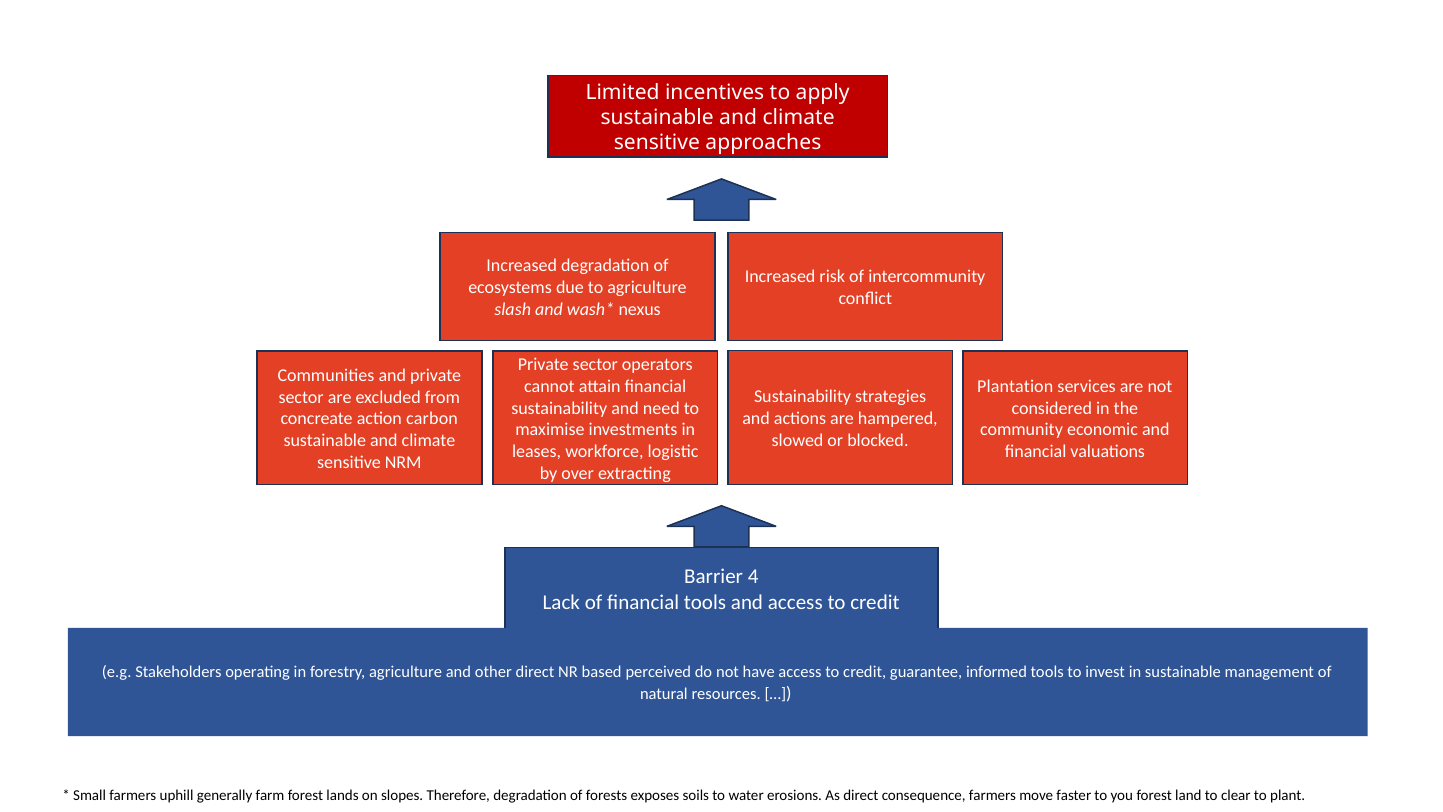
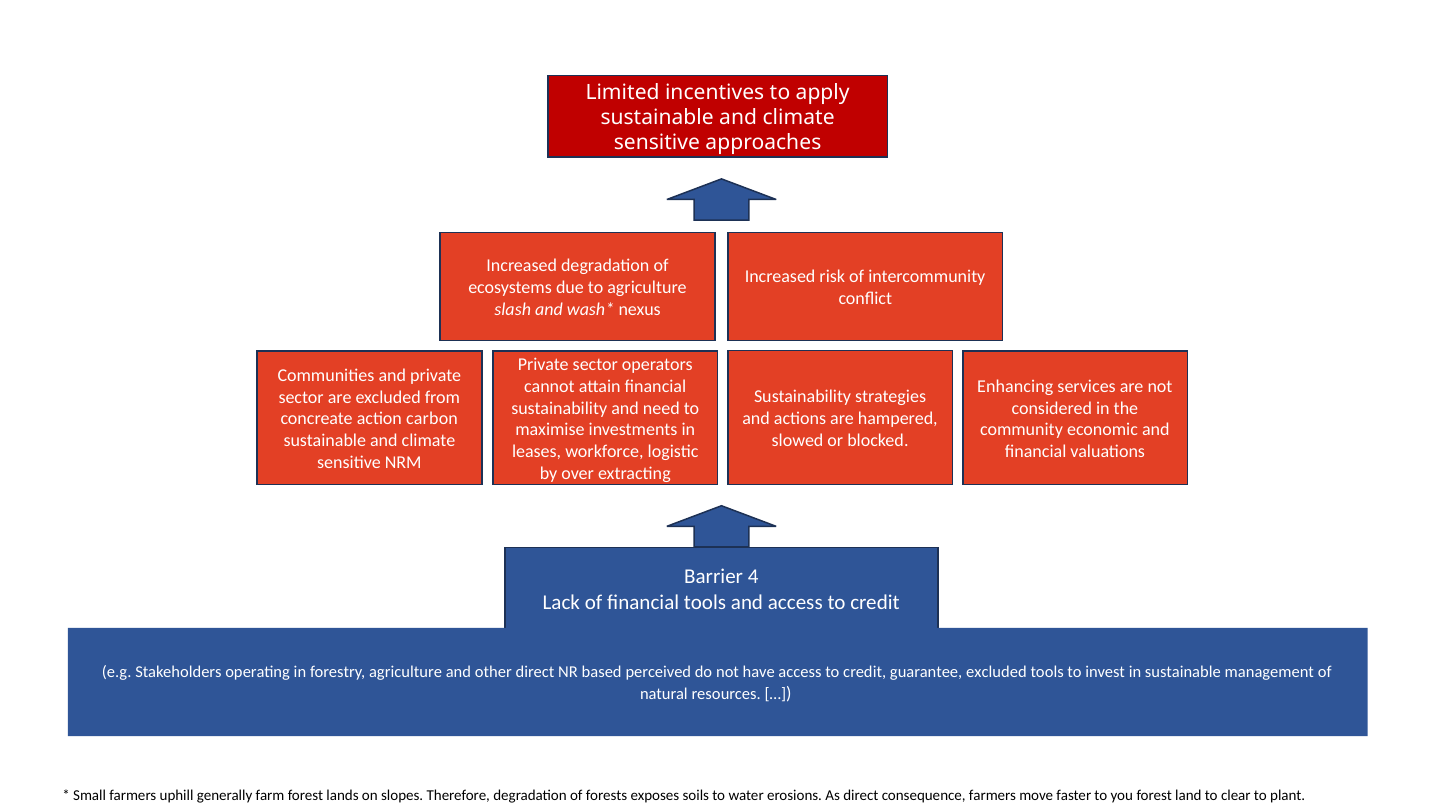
Plantation: Plantation -> Enhancing
guarantee informed: informed -> excluded
